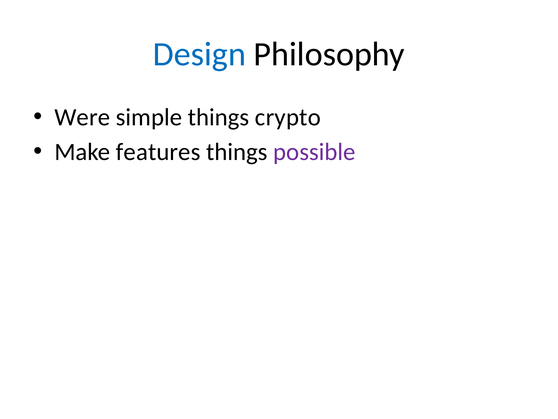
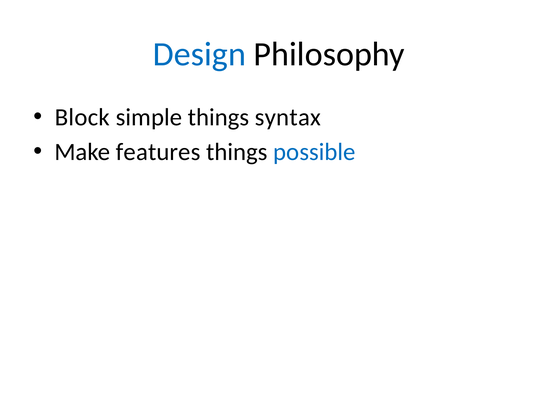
Were: Were -> Block
crypto: crypto -> syntax
possible colour: purple -> blue
